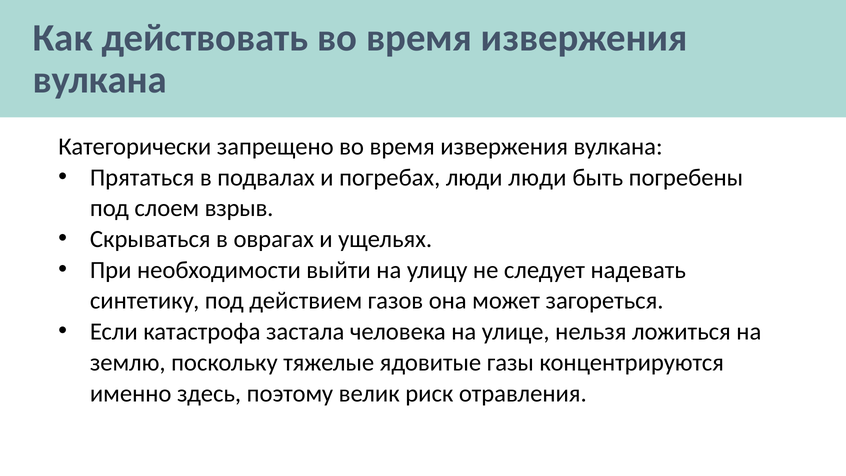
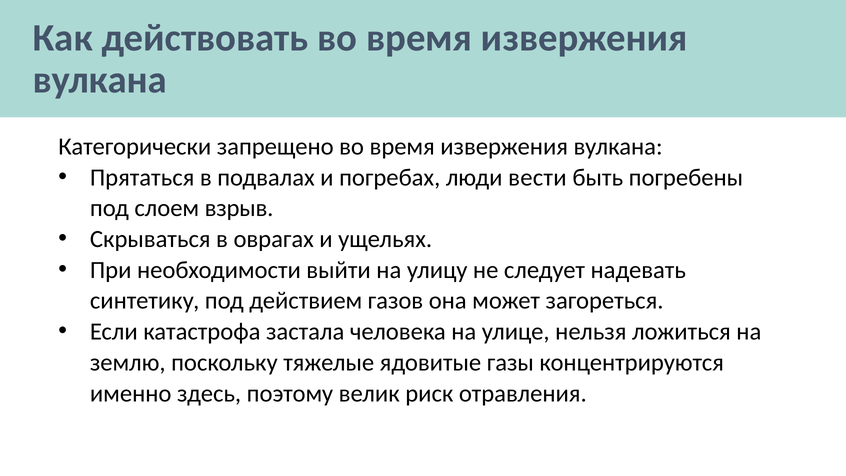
люди люди: люди -> вести
